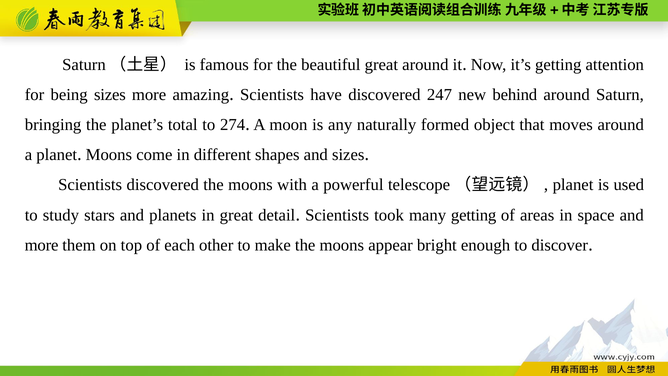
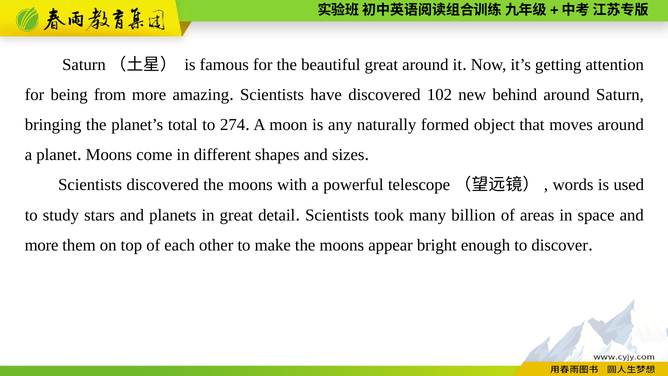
being sizes: sizes -> from
247: 247 -> 102
planet at (573, 185): planet -> words
many getting: getting -> billion
